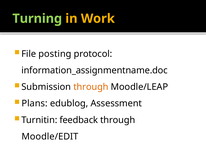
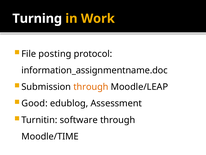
Turning colour: light green -> white
Plans: Plans -> Good
feedback: feedback -> software
Moodle/EDIT: Moodle/EDIT -> Moodle/TIME
